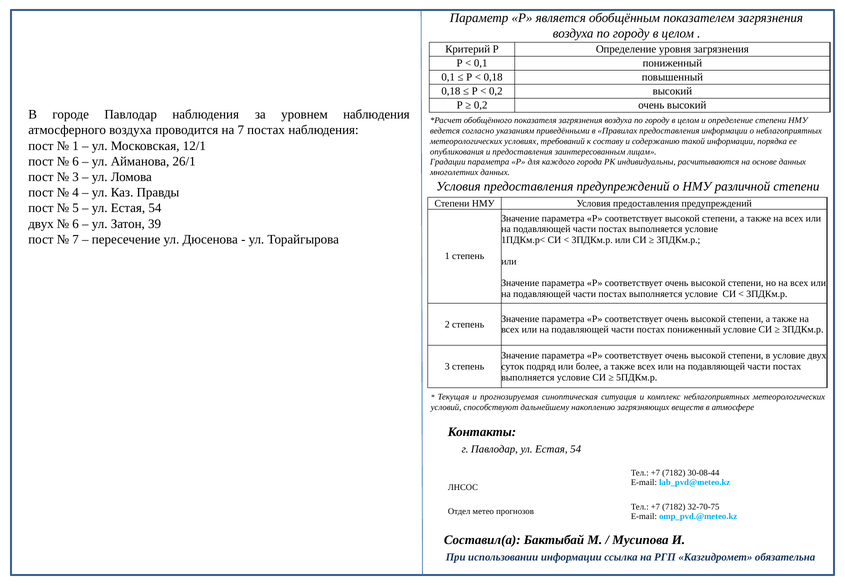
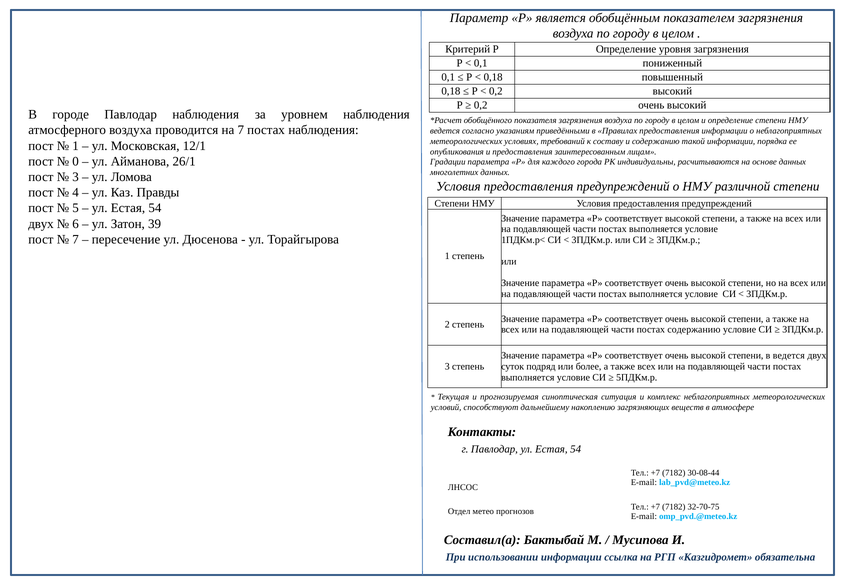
6 at (76, 161): 6 -> 0
постах пониженный: пониженный -> содержанию
в условие: условие -> ведется
